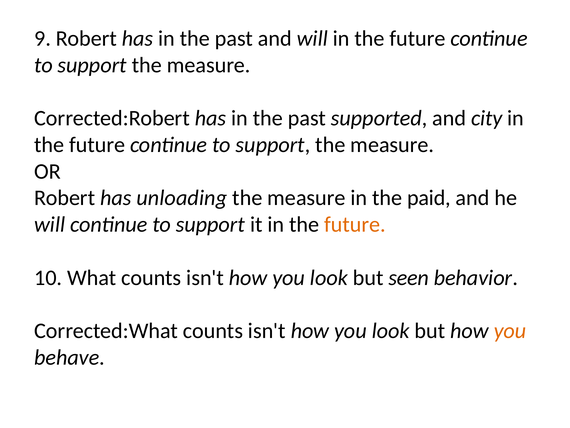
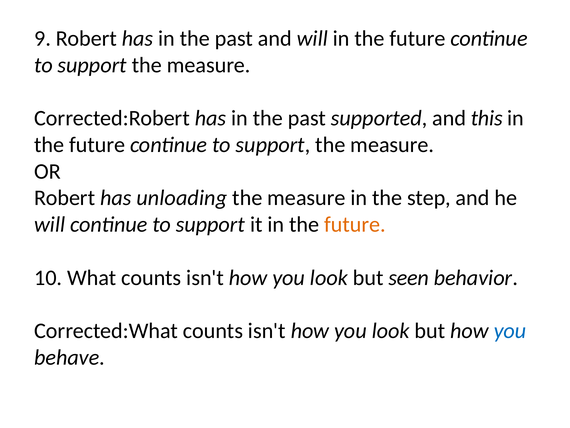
city: city -> this
paid: paid -> step
you at (510, 330) colour: orange -> blue
